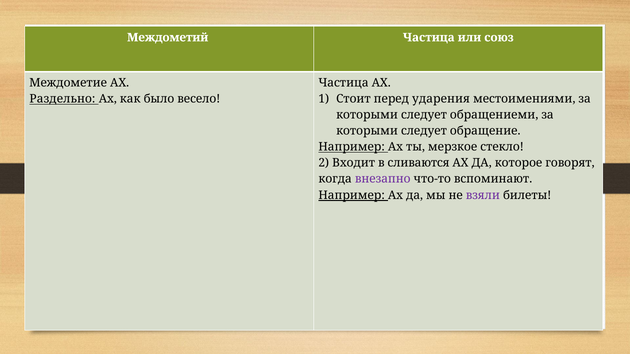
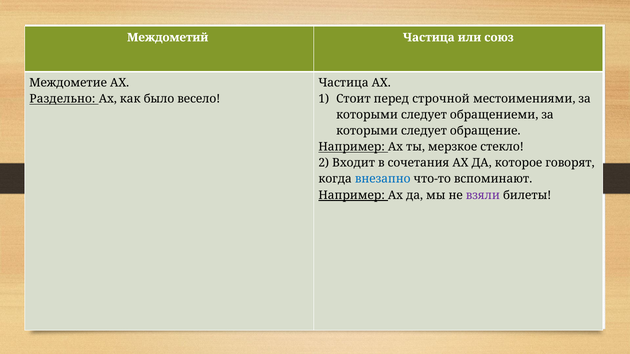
ударения: ударения -> строчной
сливаются: сливаются -> сочетания
внезапно colour: purple -> blue
